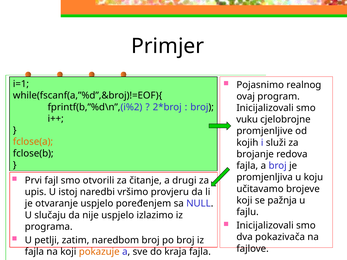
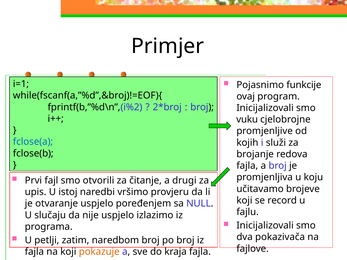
realnog: realnog -> funkcije
fclose(a colour: orange -> blue
pažnja: pažnja -> record
